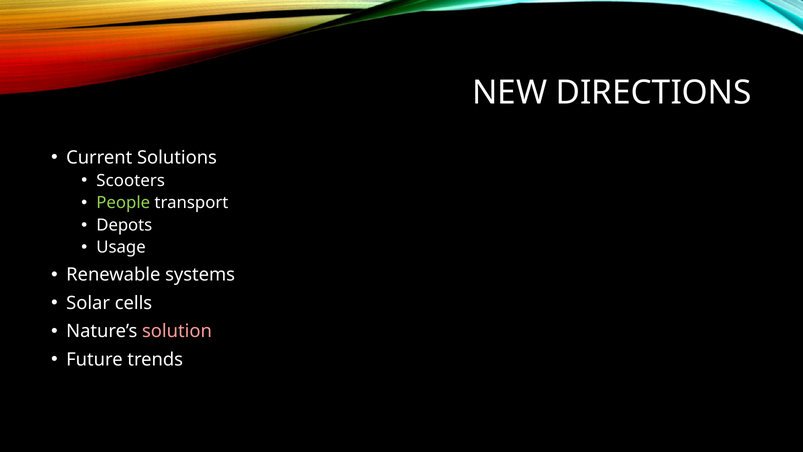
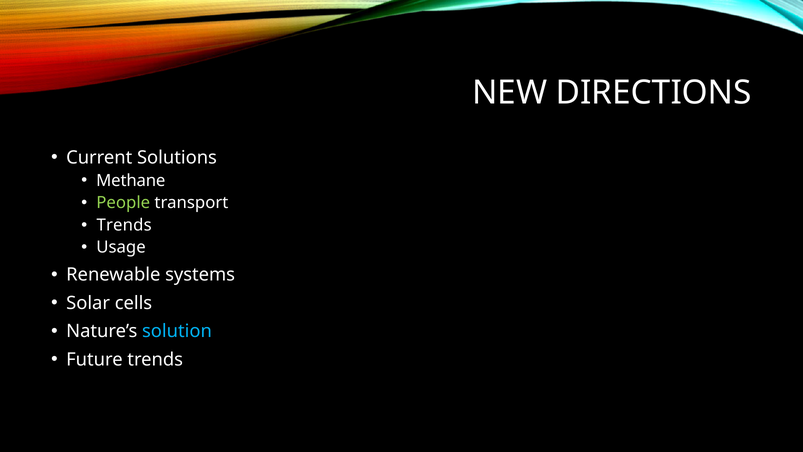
Scooters: Scooters -> Methane
Depots at (124, 225): Depots -> Trends
solution colour: pink -> light blue
